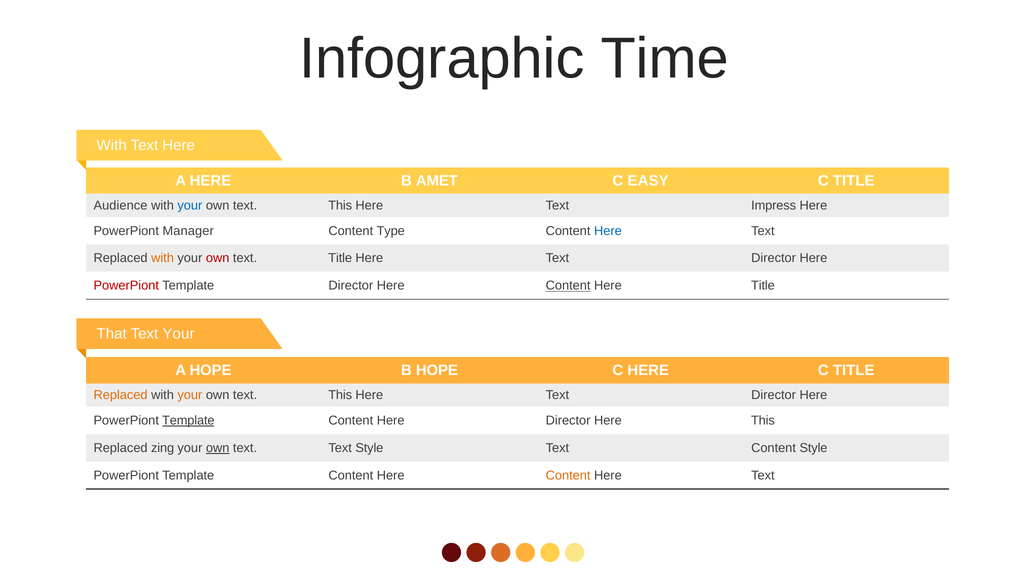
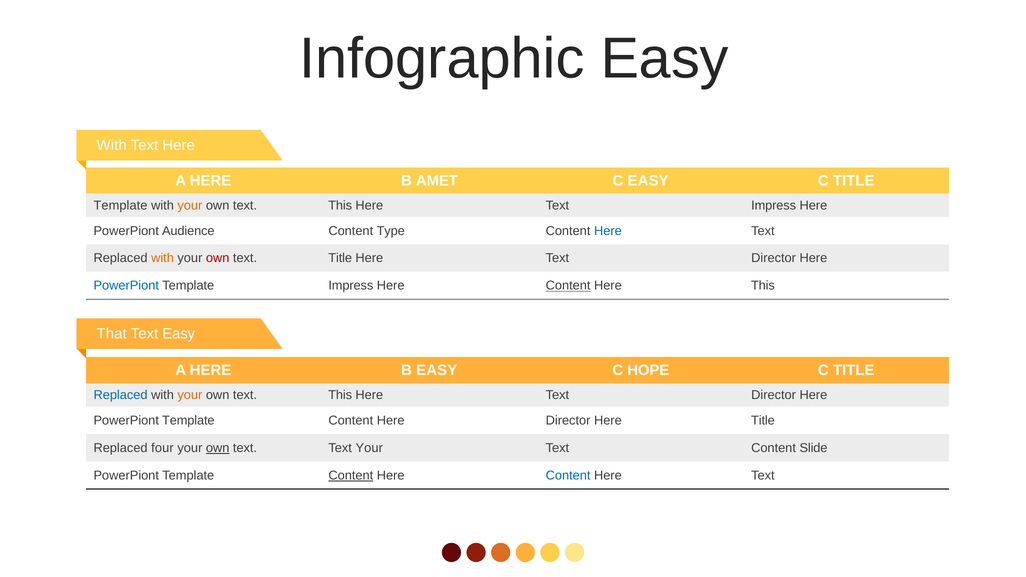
Infographic Time: Time -> Easy
Audience at (121, 206): Audience -> Template
your at (190, 206) colour: blue -> orange
Manager: Manager -> Audience
PowerPiont at (126, 286) colour: red -> blue
Template Director: Director -> Impress
Here Title: Title -> This
Text Your: Your -> Easy
HOPE at (211, 371): HOPE -> HERE
B HOPE: HOPE -> EASY
C HERE: HERE -> HOPE
Replaced at (121, 395) colour: orange -> blue
Template at (188, 421) underline: present -> none
Here This: This -> Title
zing: zing -> four
Text Style: Style -> Your
Content Style: Style -> Slide
Content at (351, 475) underline: none -> present
Content at (568, 475) colour: orange -> blue
